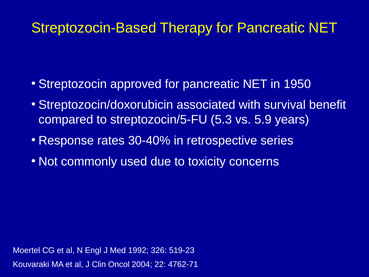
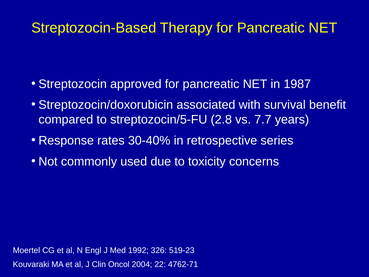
1950: 1950 -> 1987
5.3: 5.3 -> 2.8
5.9: 5.9 -> 7.7
